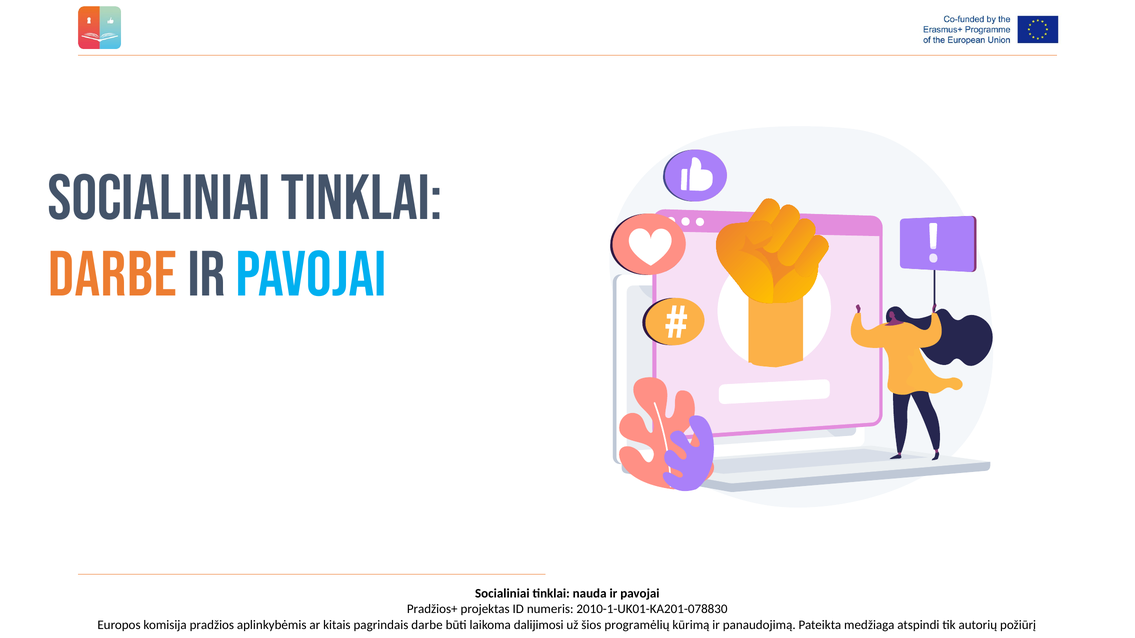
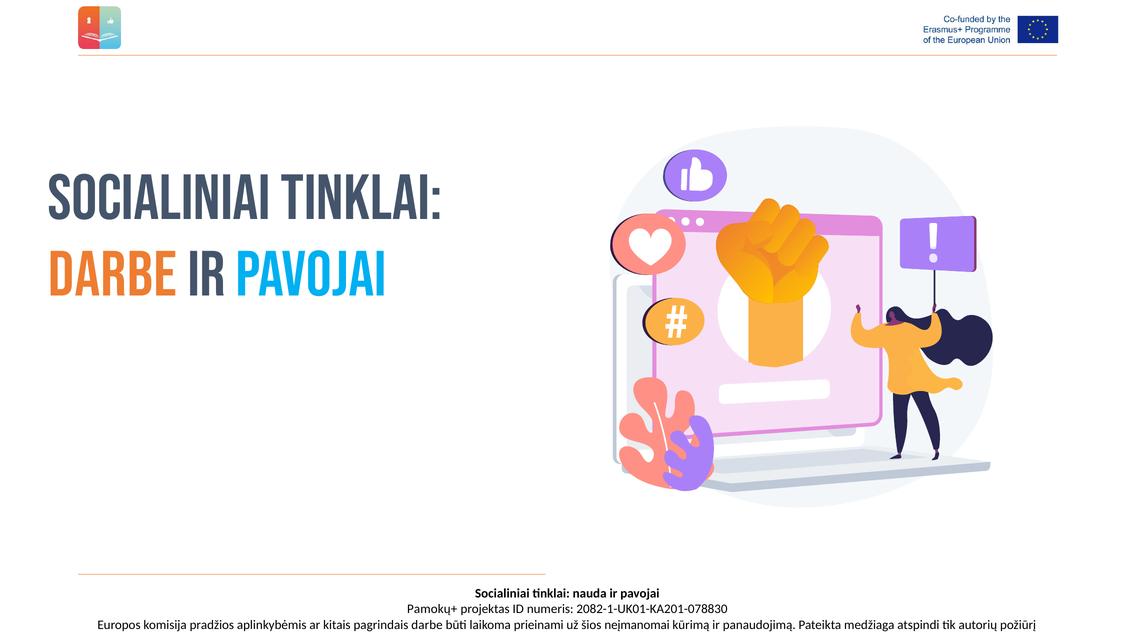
Pradžios+: Pradžios+ -> Pamokų+
2010-1-UK01-KA201-078830: 2010-1-UK01-KA201-078830 -> 2082-1-UK01-KA201-078830
dalijimosi: dalijimosi -> prieinami
programėlių: programėlių -> neįmanomai
